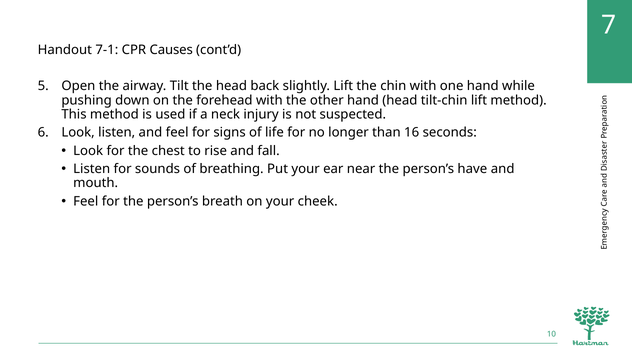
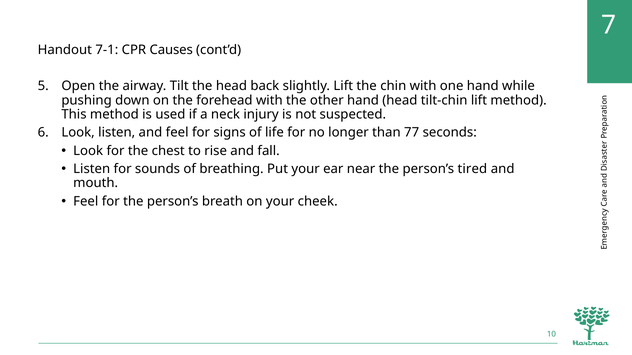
16: 16 -> 77
have: have -> tired
